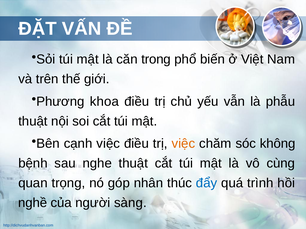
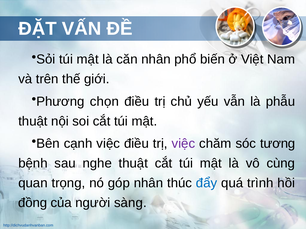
căn trong: trong -> nhân
khoa: khoa -> chọn
việc at (183, 144) colour: orange -> purple
không: không -> tương
nghề: nghề -> đồng
